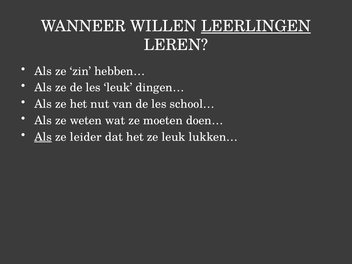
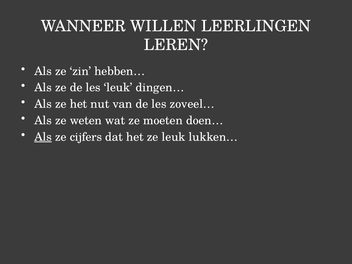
LEERLINGEN underline: present -> none
school…: school… -> zoveel…
leider: leider -> cijfers
